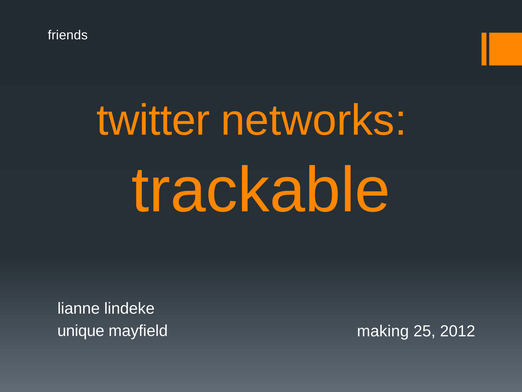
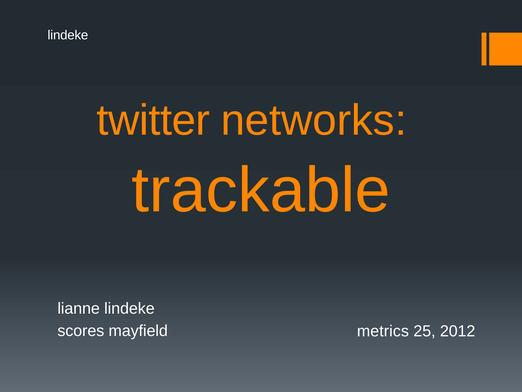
friends at (68, 35): friends -> lindeke
unique: unique -> scores
making: making -> metrics
